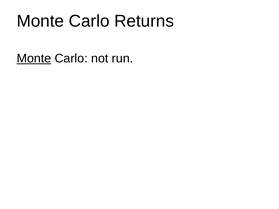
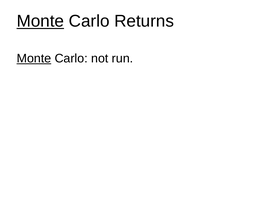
Monte at (40, 21) underline: none -> present
